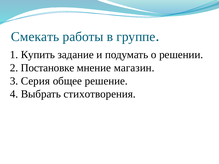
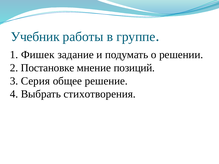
Смекать: Смекать -> Учебник
Купить: Купить -> Фишек
магазин: магазин -> позиций
